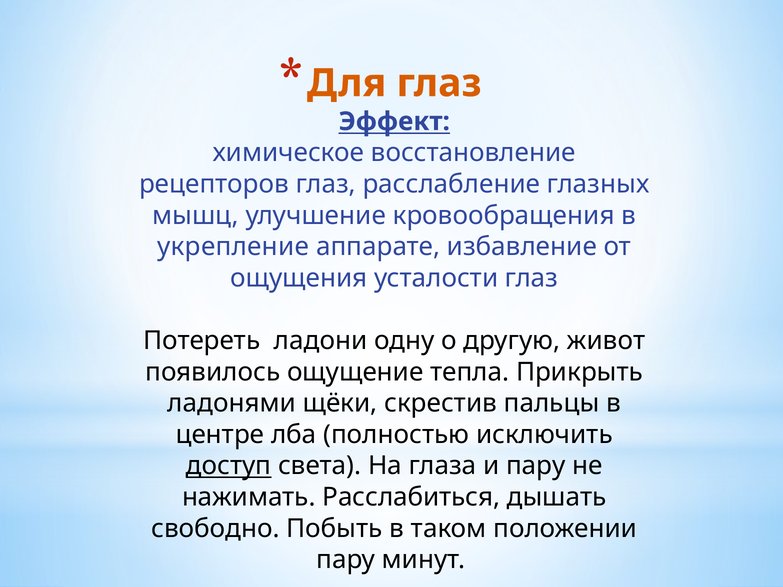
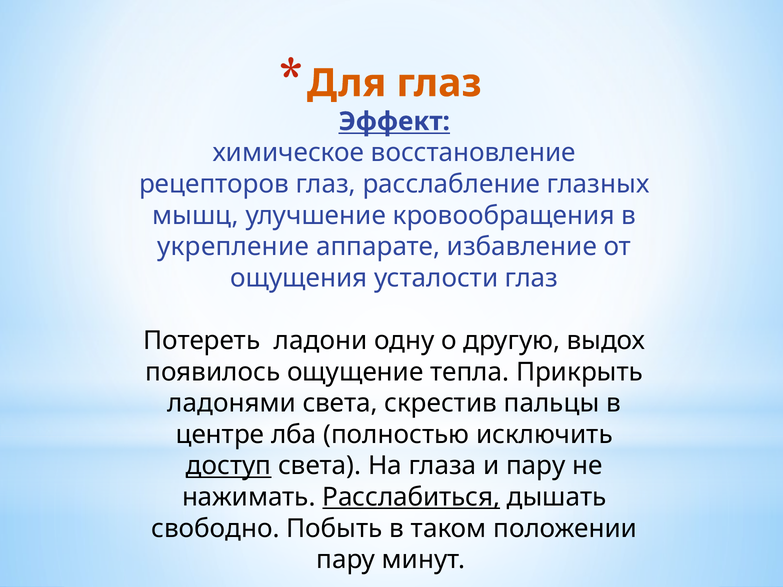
живот: живот -> выдох
ладонями щёки: щёки -> света
Расслабиться underline: none -> present
